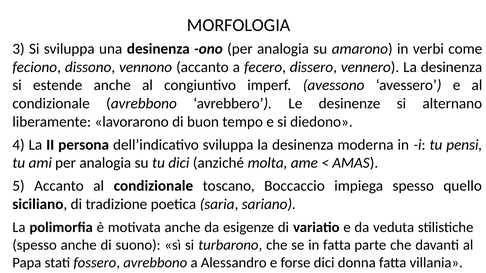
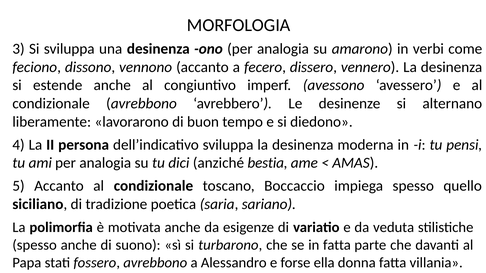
molta: molta -> bestia
forse dici: dici -> ella
